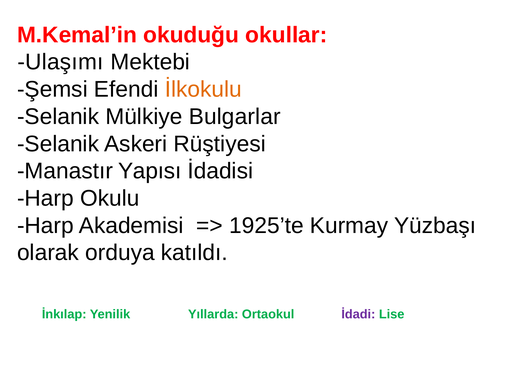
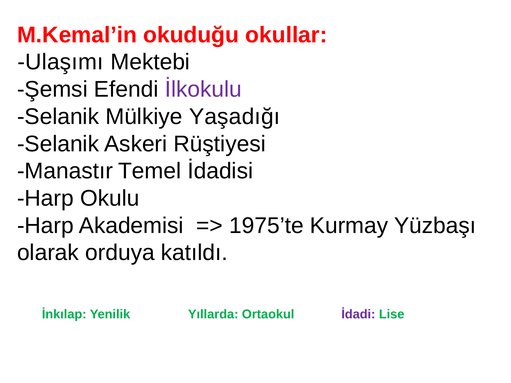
İlkokulu colour: orange -> purple
Bulgarlar: Bulgarlar -> Yaşadığı
Yapısı: Yapısı -> Temel
1925’te: 1925’te -> 1975’te
